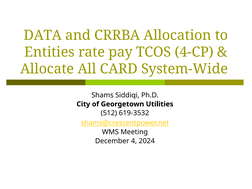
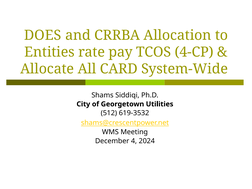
DATA: DATA -> DOES
